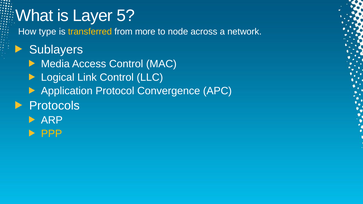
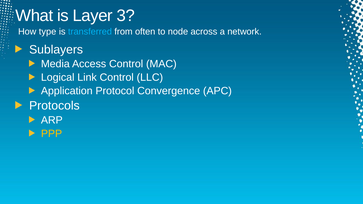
5: 5 -> 3
transferred colour: yellow -> light blue
more: more -> often
